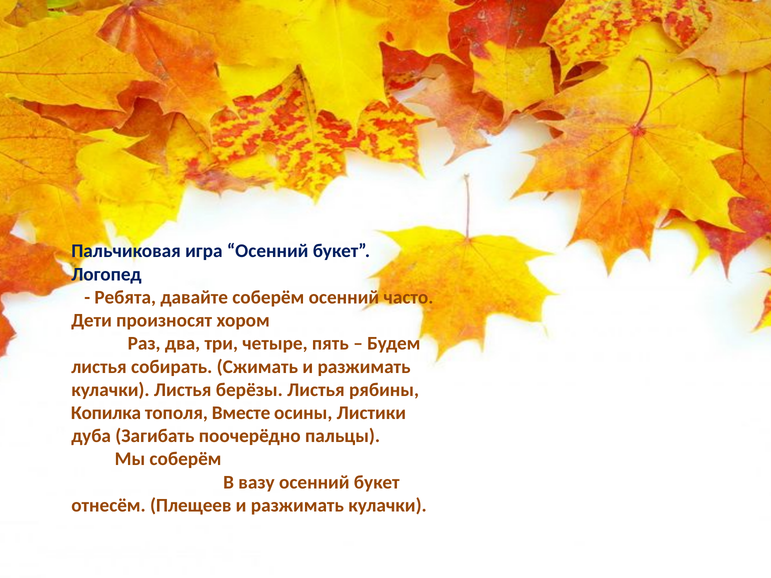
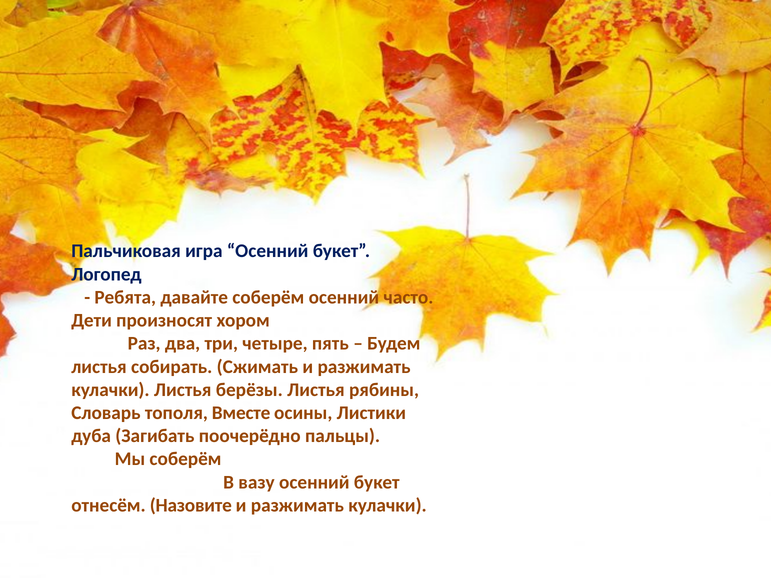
Копилка: Копилка -> Словарь
Плещеев: Плещеев -> Назовите
